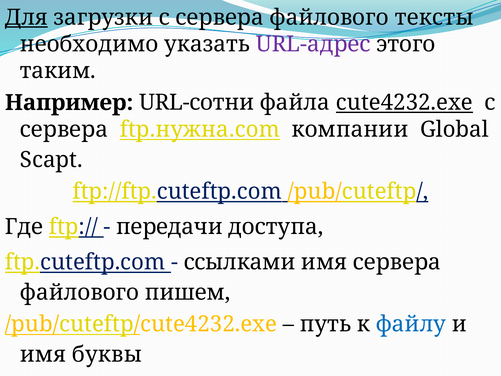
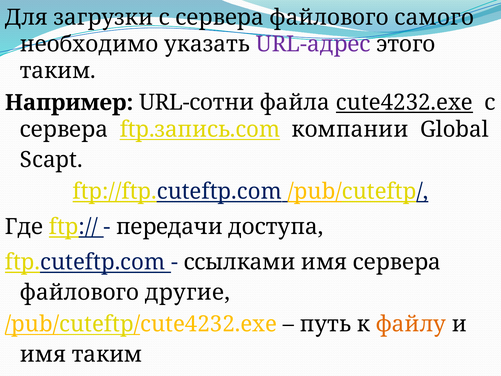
Для underline: present -> none
тексты: тексты -> самого
ftp.нужна.com: ftp.нужна.com -> ftp.запись.com
пишем: пишем -> другие
файлу colour: blue -> orange
имя буквы: буквы -> таким
